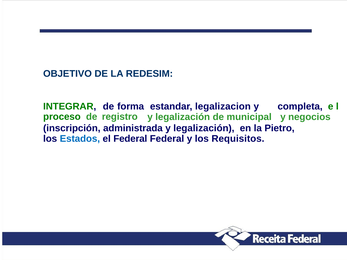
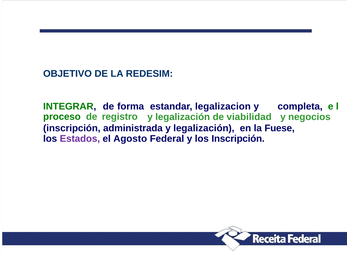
municipal: municipal -> viabilidad
Pietro: Pietro -> Fuese
Estados colour: blue -> purple
el Federal: Federal -> Agosto
los Requisitos: Requisitos -> Inscripción
